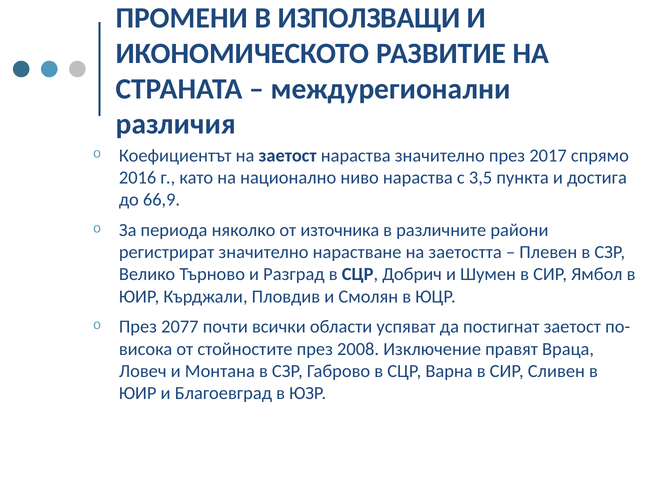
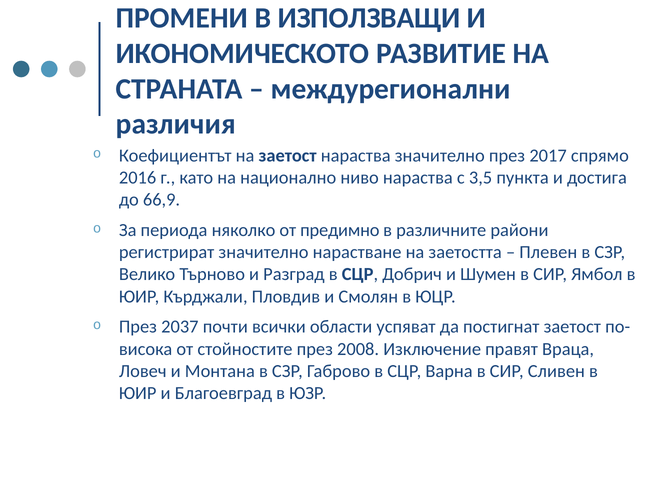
източника: източника -> предимно
2077: 2077 -> 2037
